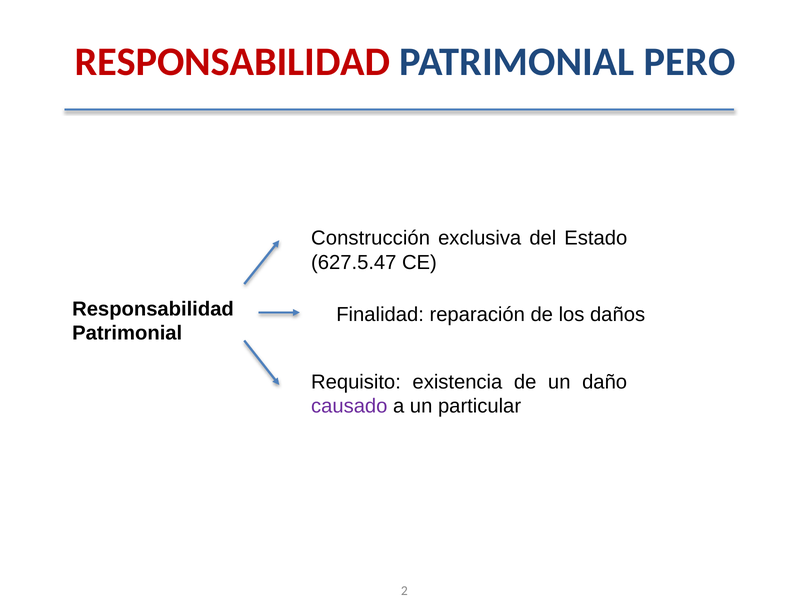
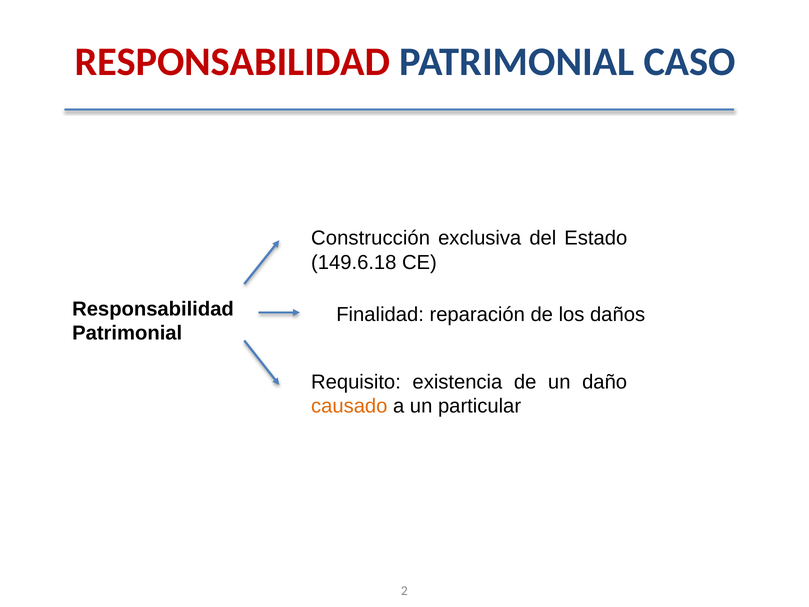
PERO: PERO -> CASO
627.5.47: 627.5.47 -> 149.6.18
causado colour: purple -> orange
